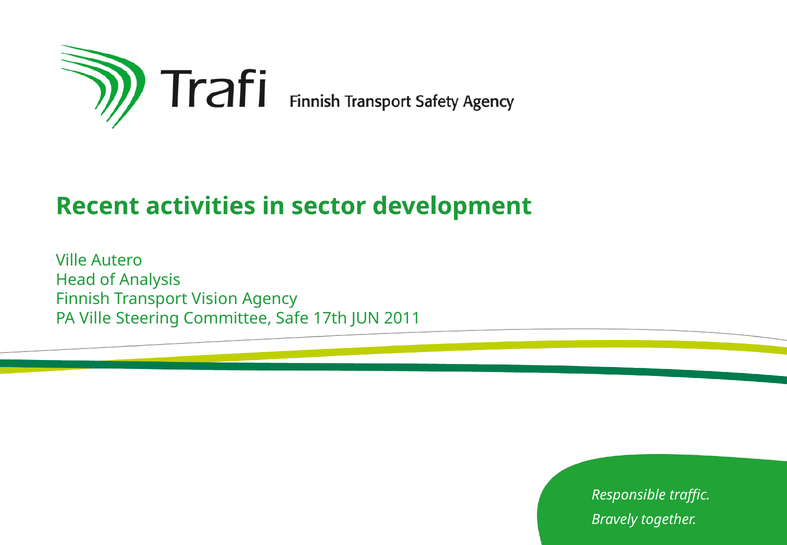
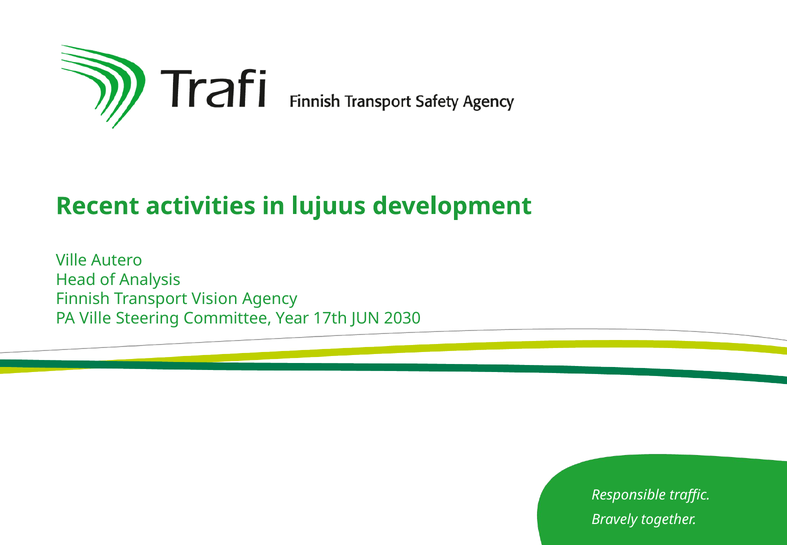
sector: sector -> lujuus
Safe: Safe -> Year
2011: 2011 -> 2030
